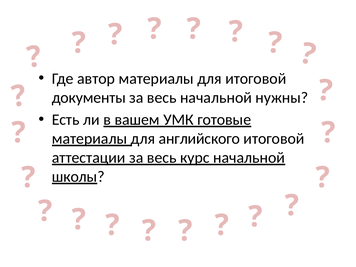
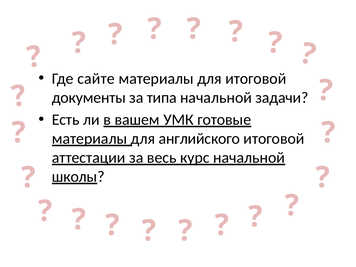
автор: автор -> сайте
весь at (162, 98): весь -> типа
нужны: нужны -> задачи
